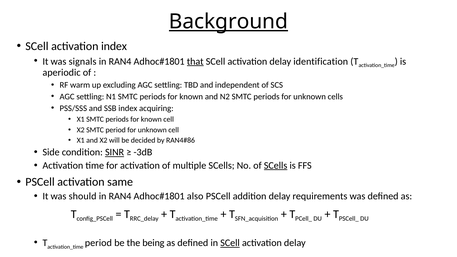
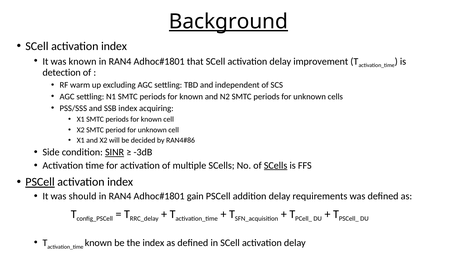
was signals: signals -> known
that underline: present -> none
identification: identification -> improvement
aperiodic: aperiodic -> detection
PSCell at (40, 182) underline: none -> present
same at (120, 182): same -> index
also: also -> gain
period at (98, 243): period -> known
the being: being -> index
SCell at (230, 243) underline: present -> none
